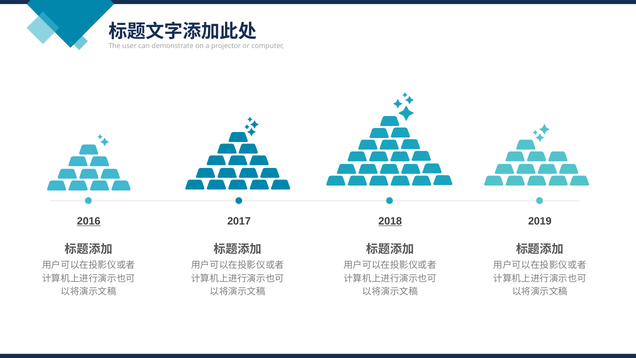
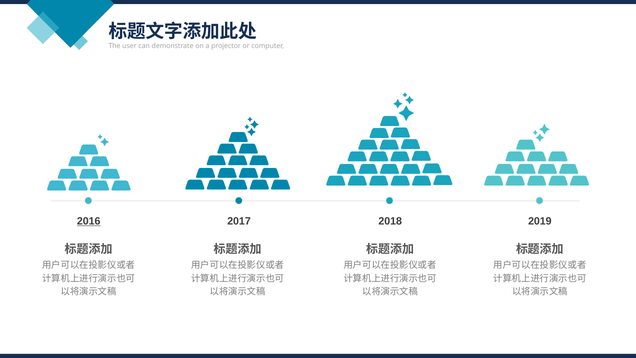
2018 underline: present -> none
